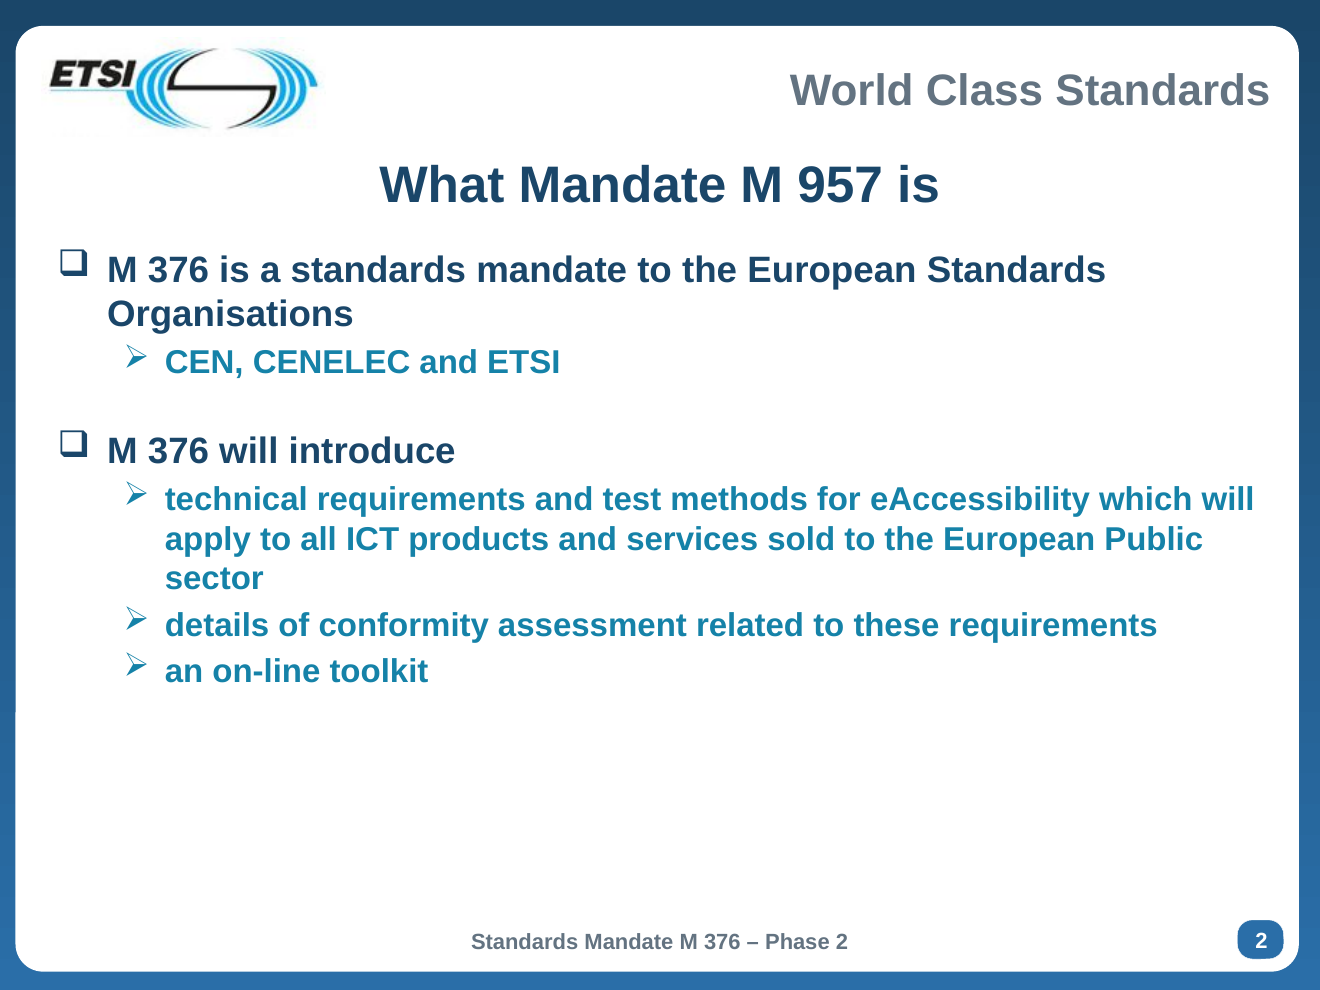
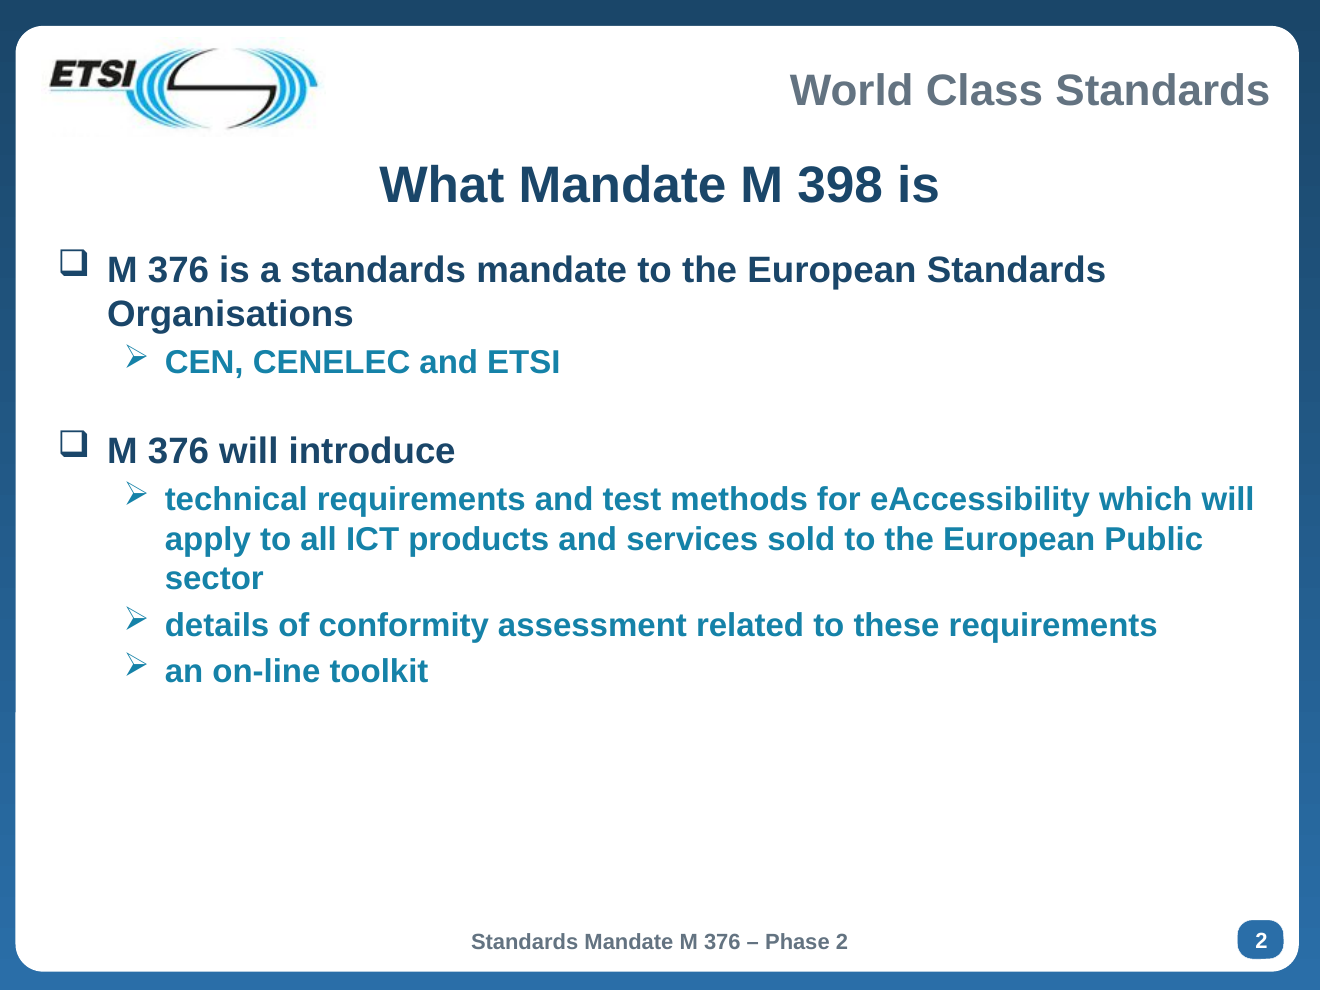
957: 957 -> 398
